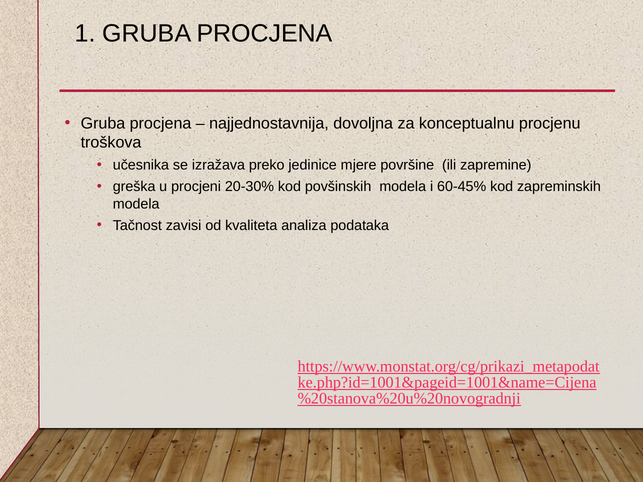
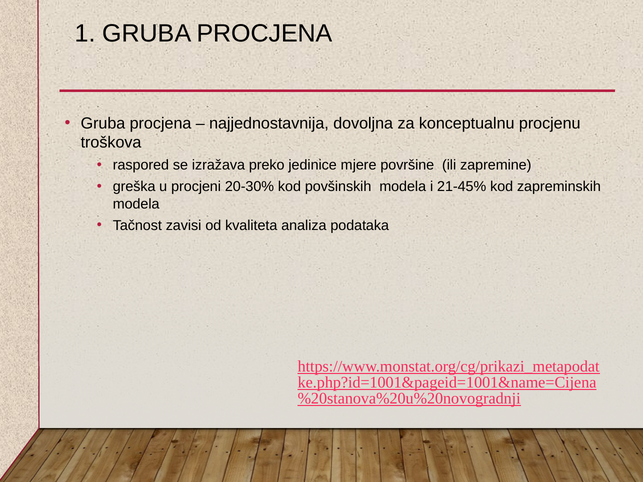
učesnika: učesnika -> raspored
60-45%: 60-45% -> 21-45%
